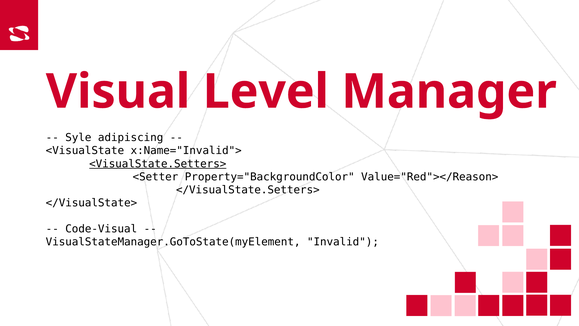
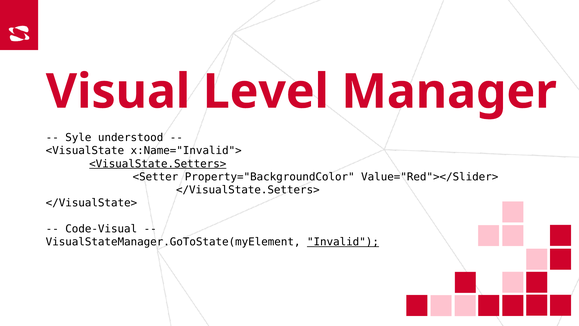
adipiscing: adipiscing -> understood
Value="Red"></Reason>: Value="Red"></Reason> -> Value="Red"></Slider>
Invalid underline: none -> present
